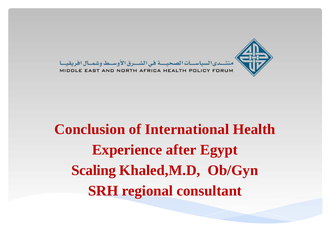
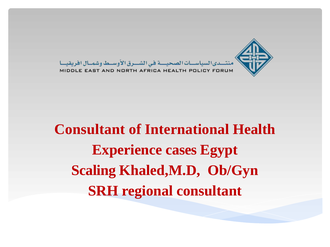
Conclusion at (90, 129): Conclusion -> Consultant
after: after -> cases
